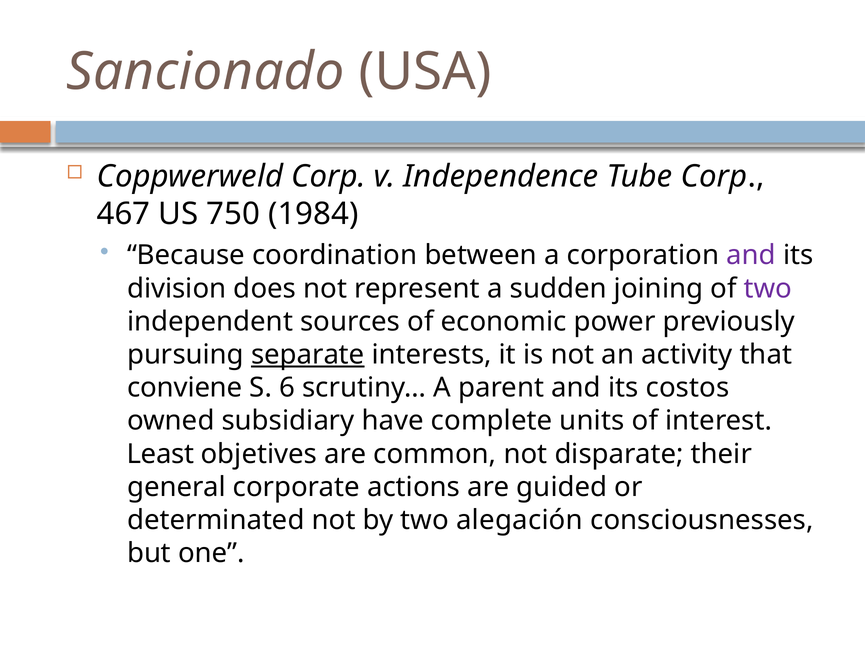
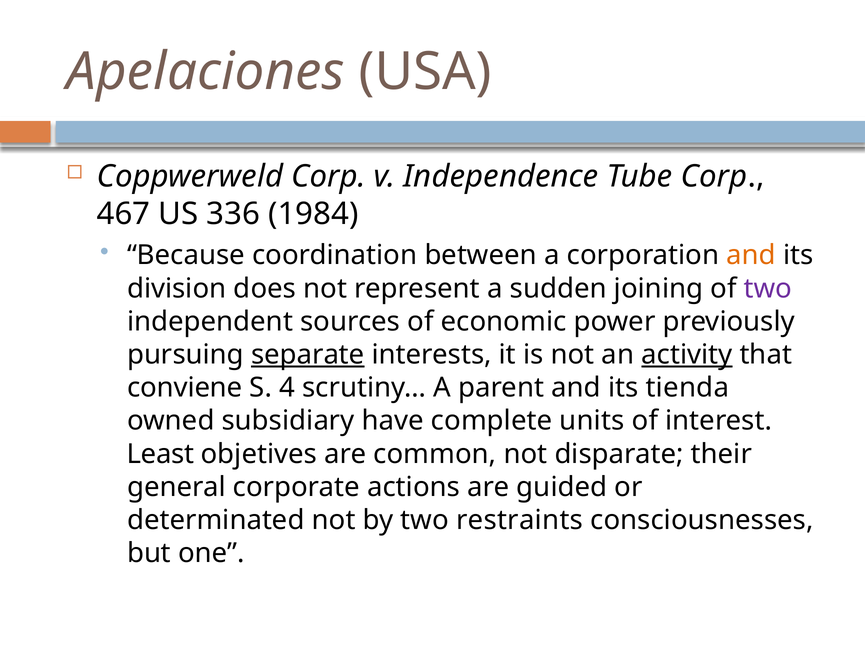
Sancionado: Sancionado -> Apelaciones
750: 750 -> 336
and at (751, 256) colour: purple -> orange
activity underline: none -> present
6: 6 -> 4
costos: costos -> tienda
alegación: alegación -> restraints
